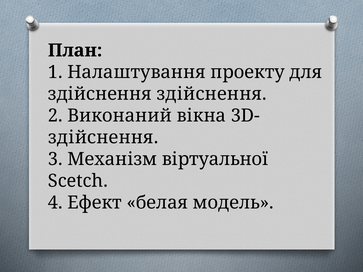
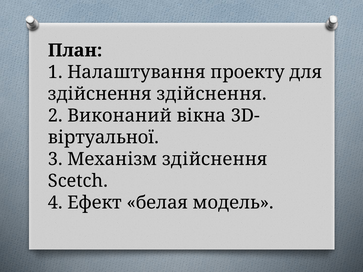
здійснення at (103, 138): здійснення -> віртуальної
Механізм віртуальної: віртуальної -> здійснення
